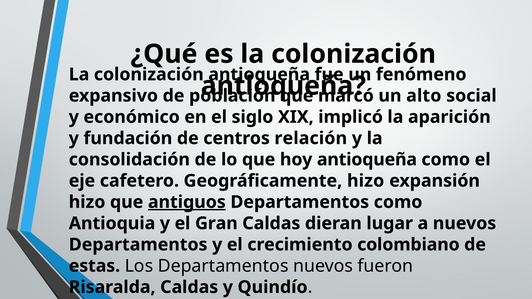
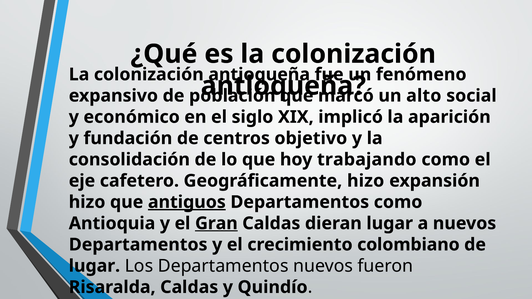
relación: relación -> objetivo
hoy antioqueña: antioqueña -> trabajando
Gran underline: none -> present
estas at (94, 266): estas -> lugar
